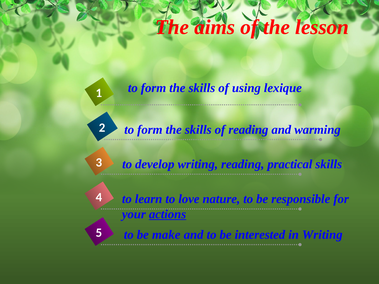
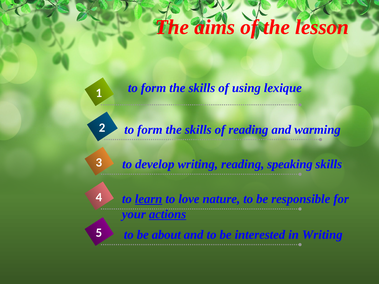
practical: practical -> speaking
learn underline: none -> present
make: make -> about
